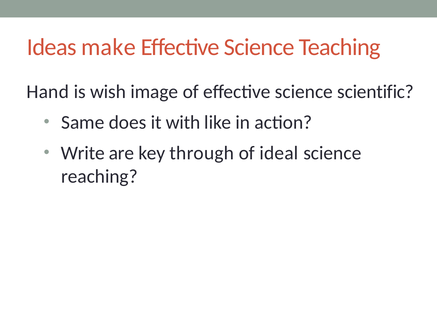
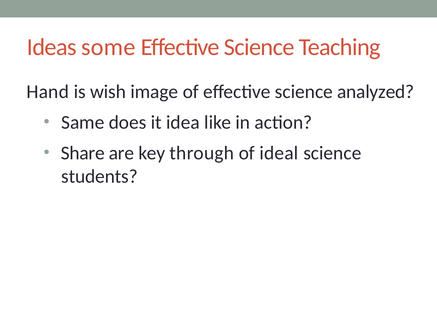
make: make -> some
scientific: scientific -> analyzed
with: with -> idea
Write: Write -> Share
reaching: reaching -> students
